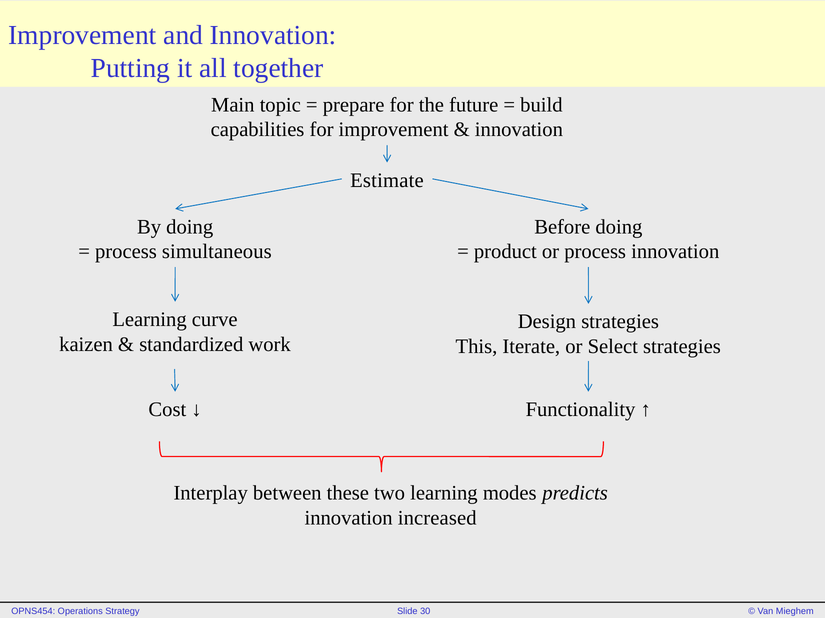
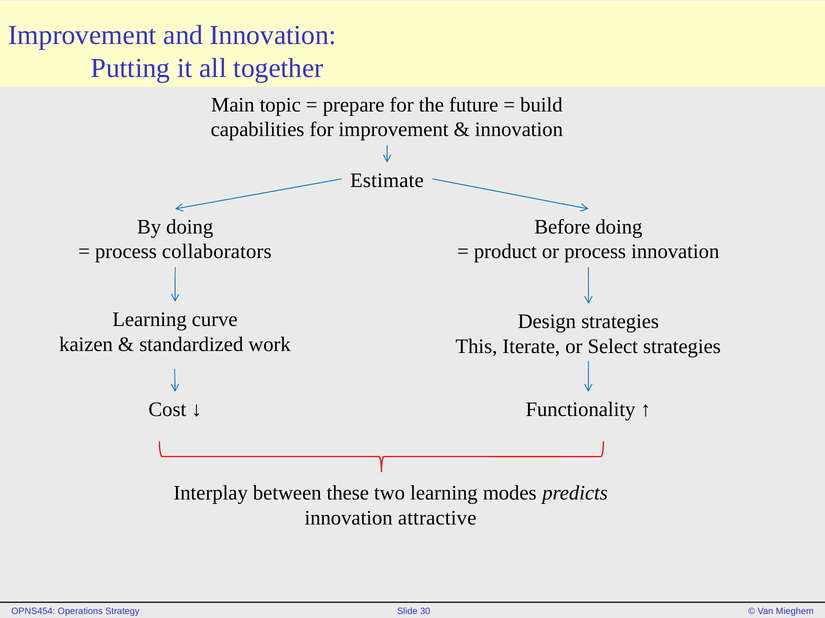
simultaneous: simultaneous -> collaborators
increased: increased -> attractive
